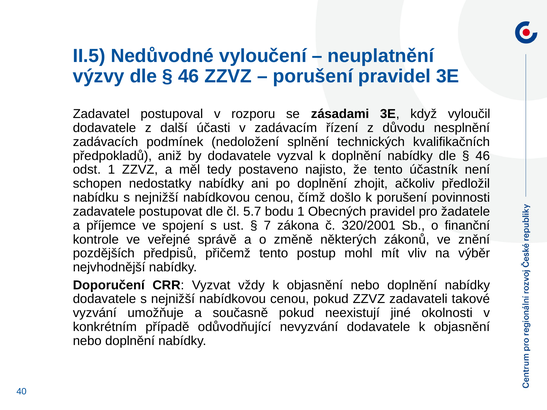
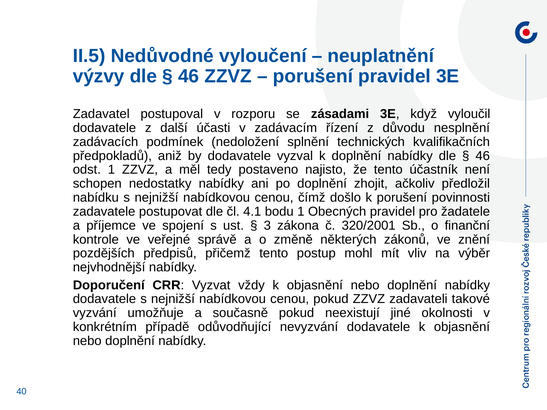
5.7: 5.7 -> 4.1
7: 7 -> 3
